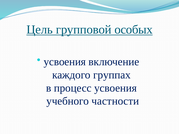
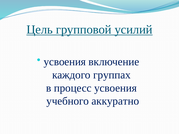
особых: особых -> усилий
частности: частности -> аккуратно
